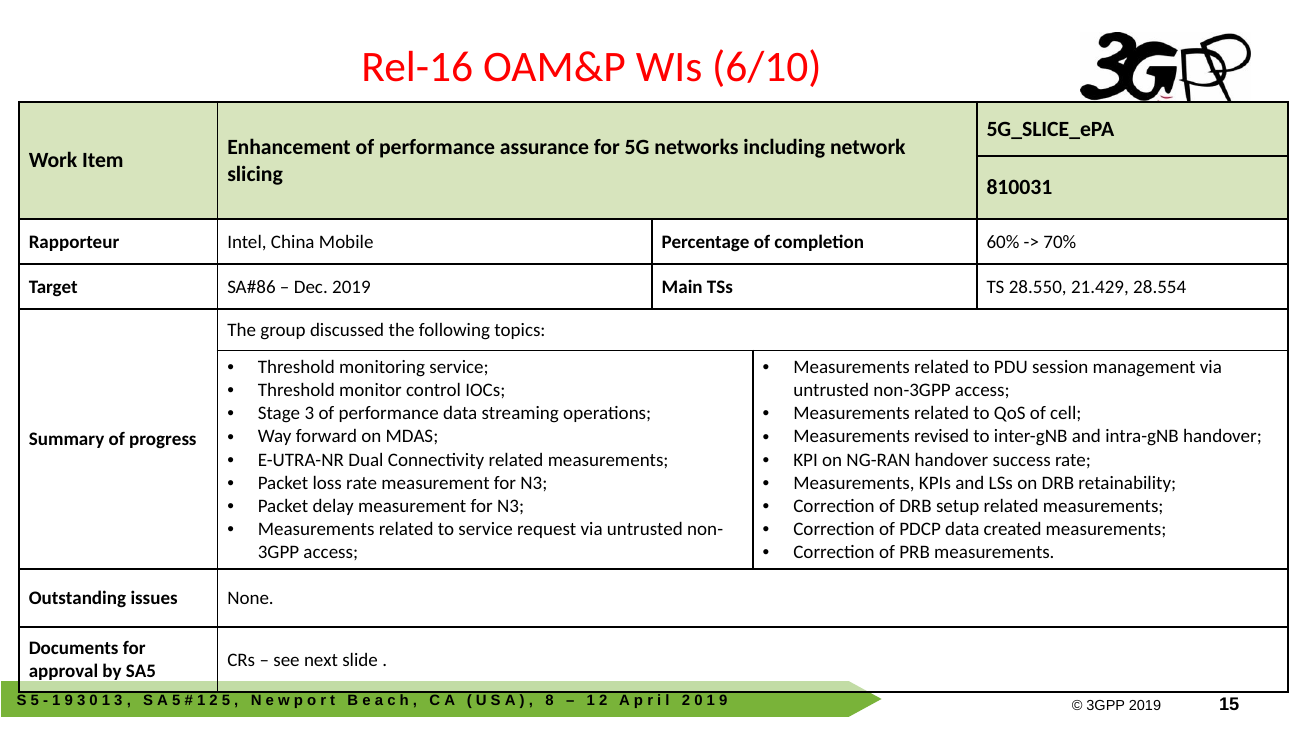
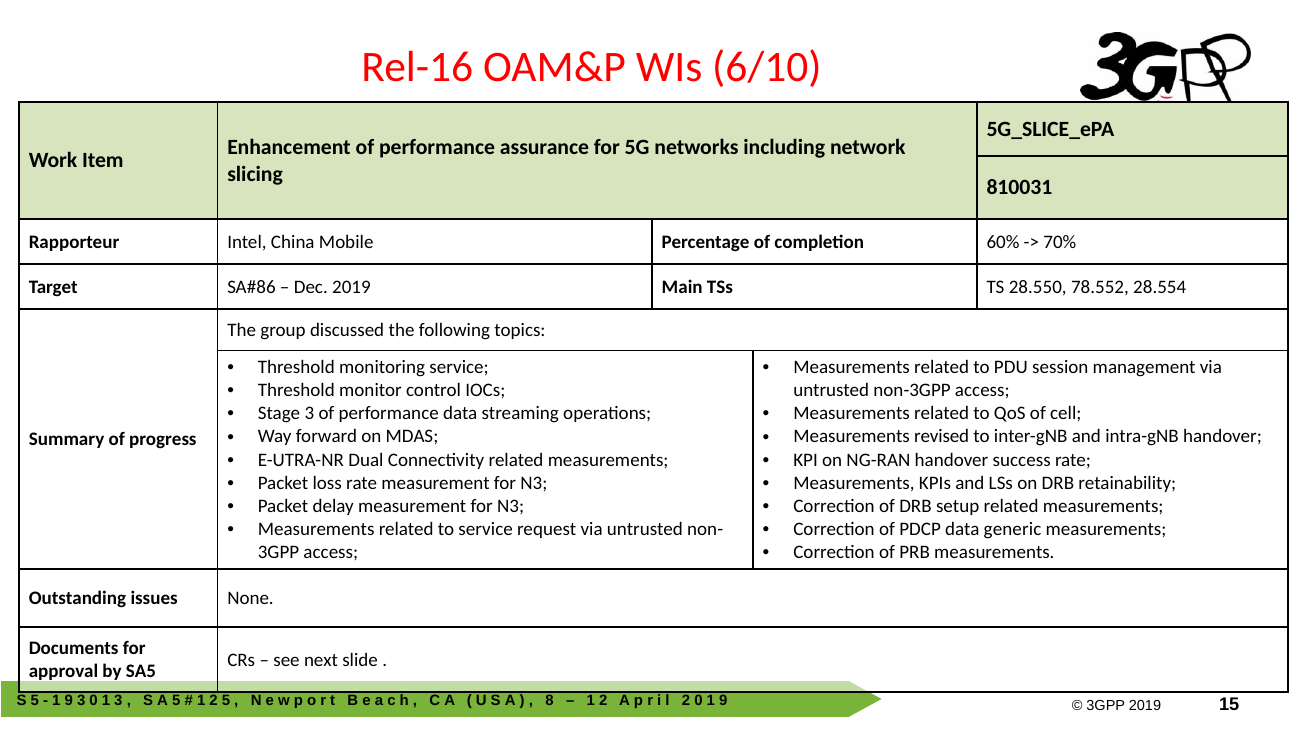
21.429: 21.429 -> 78.552
created: created -> generic
